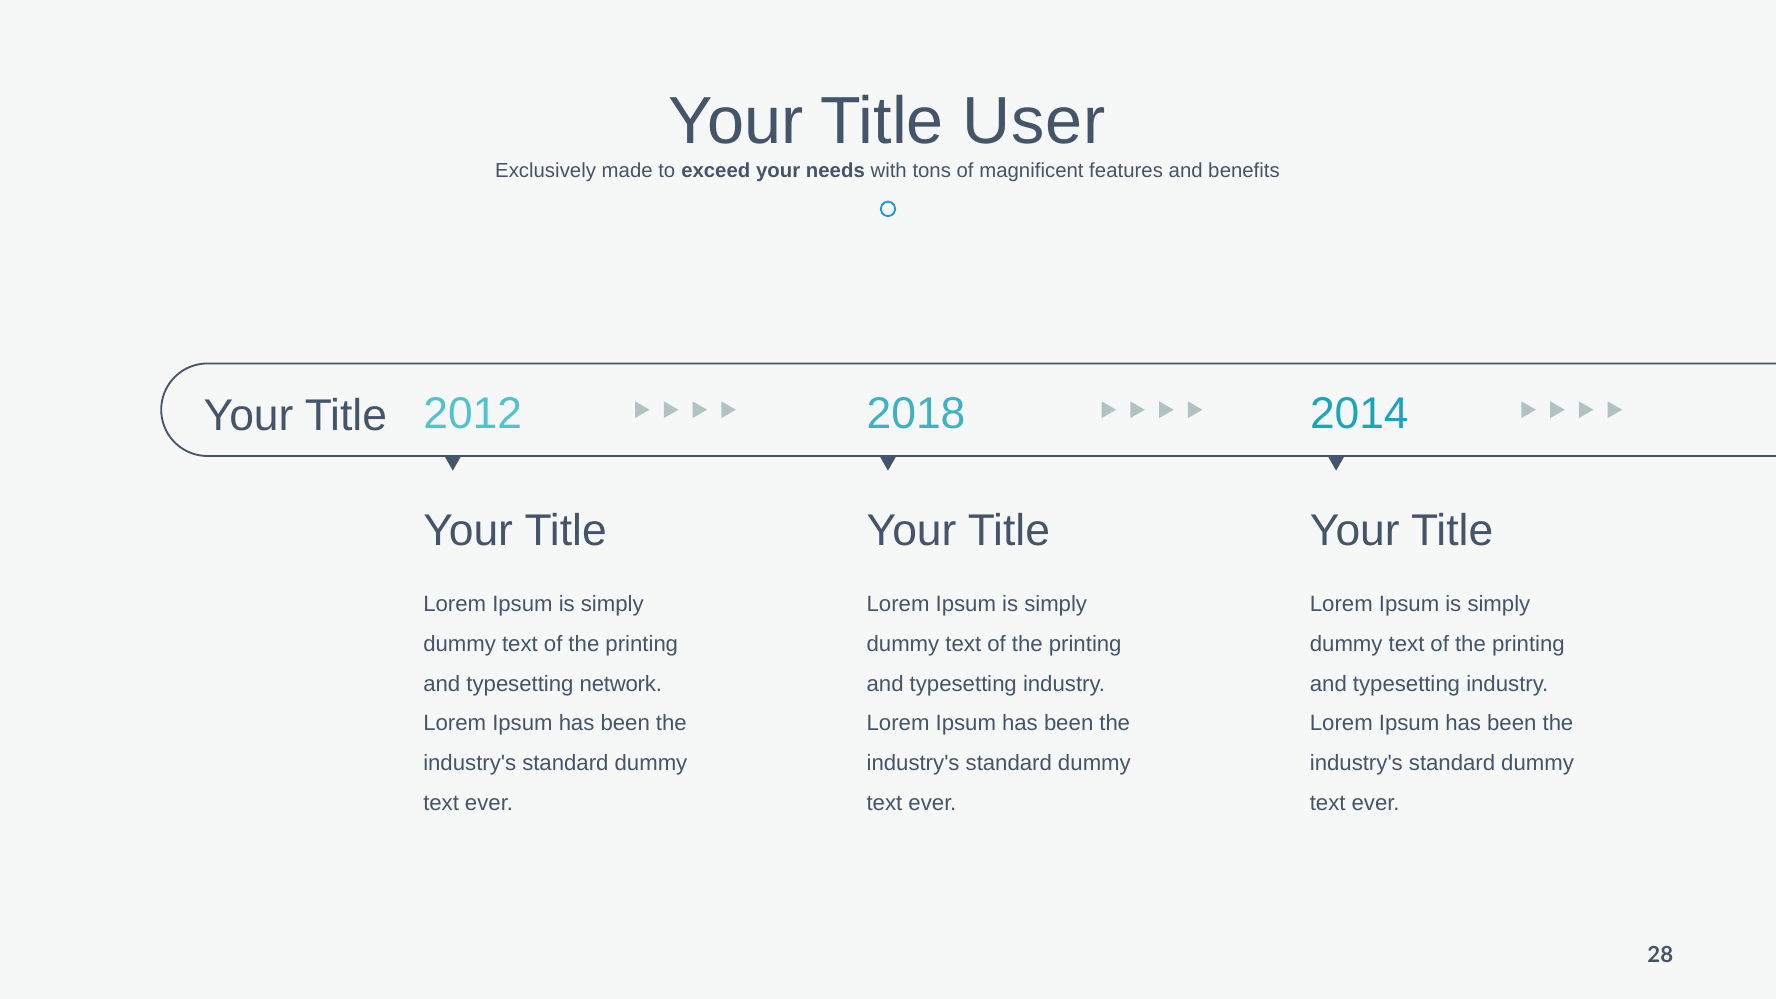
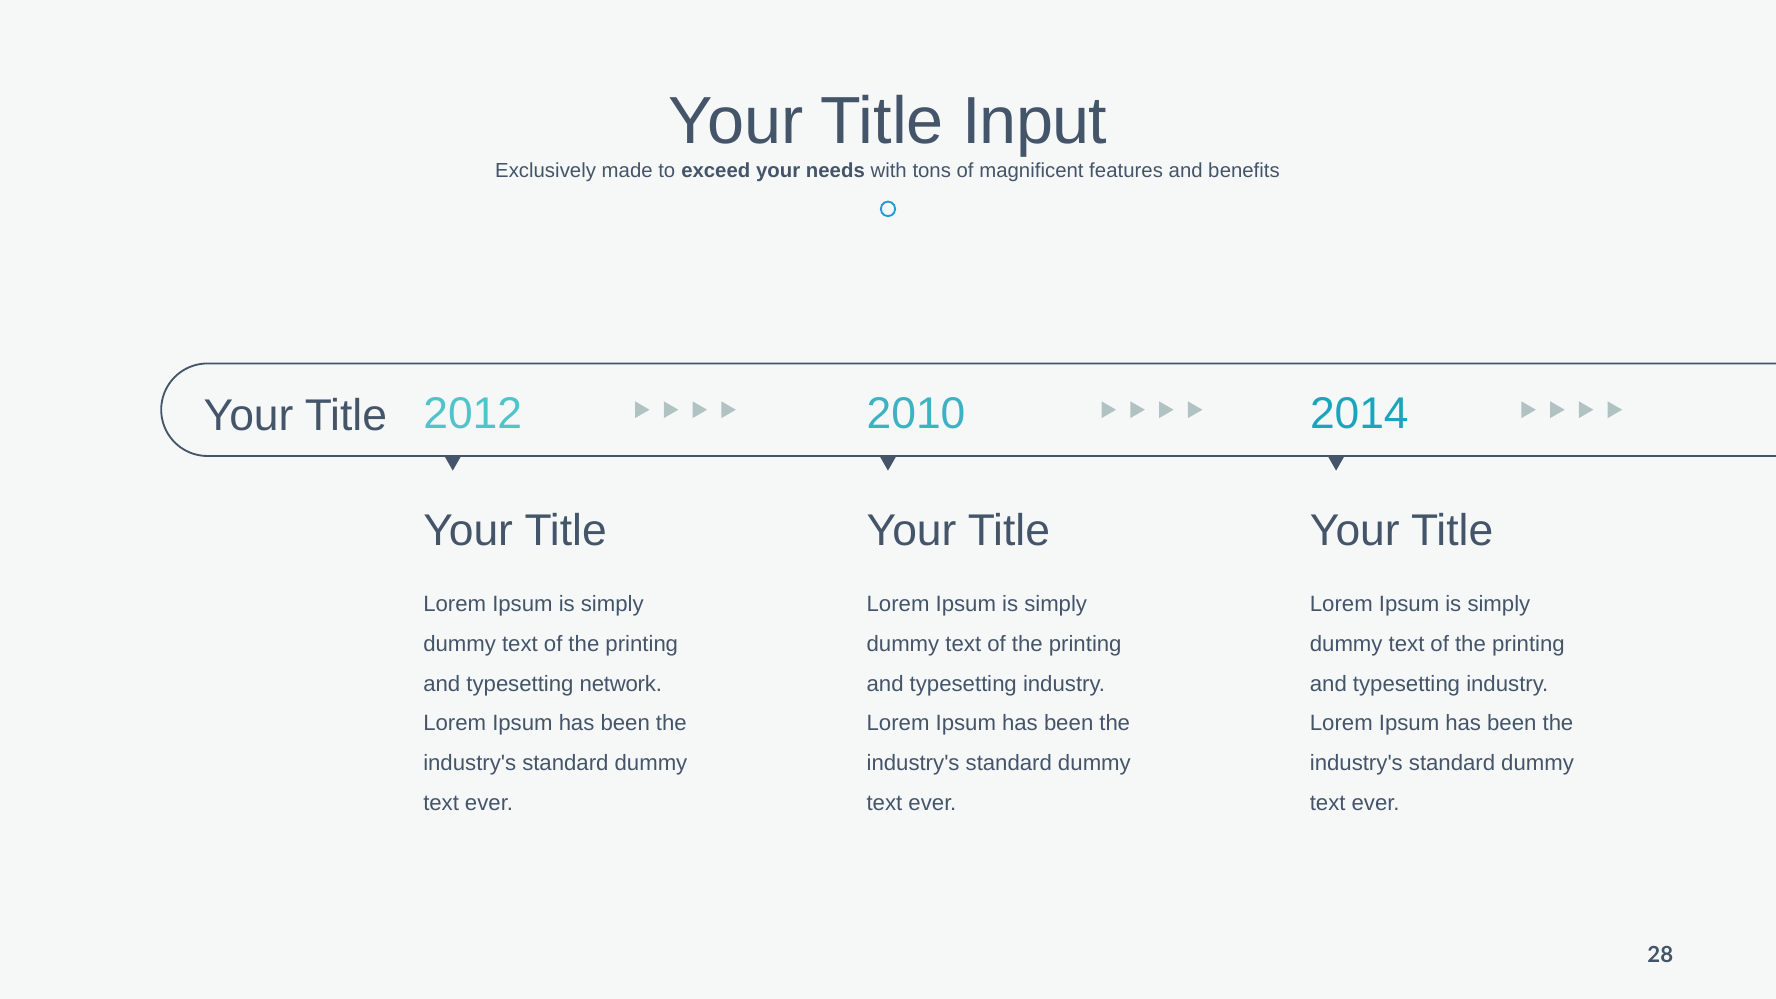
User: User -> Input
2018: 2018 -> 2010
